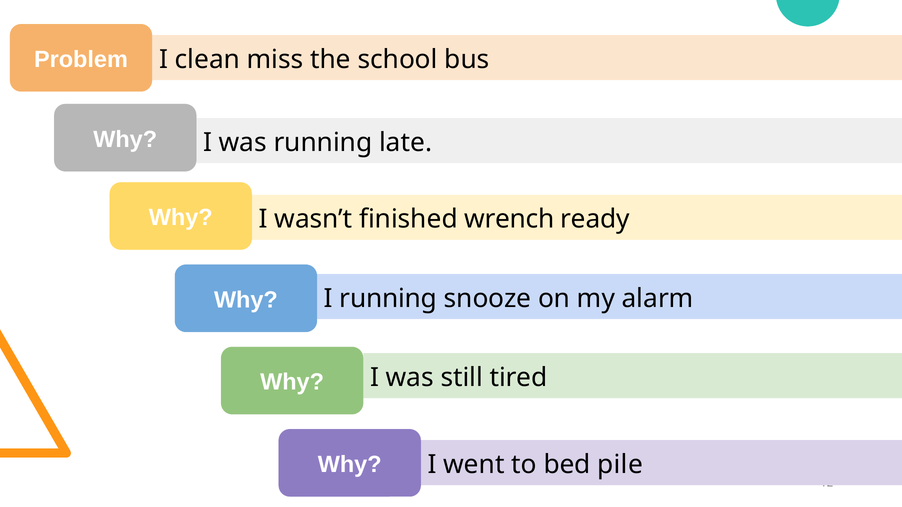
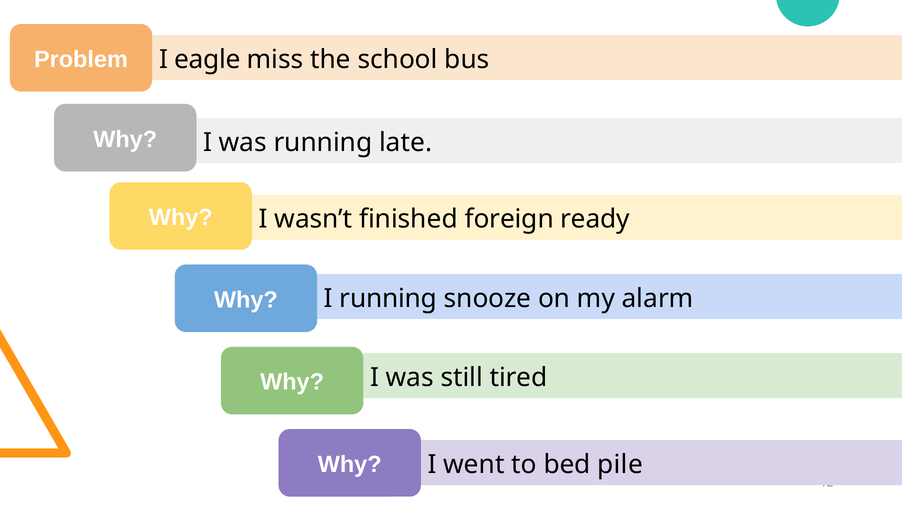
clean: clean -> eagle
wrench: wrench -> foreign
